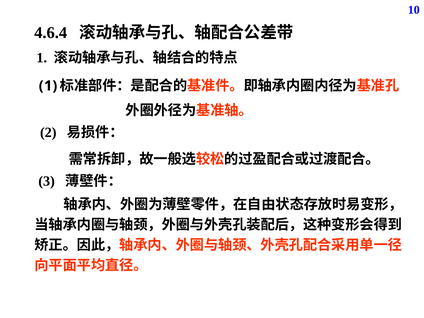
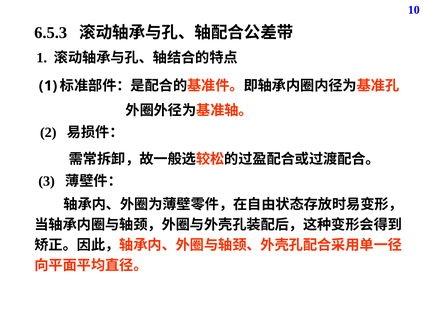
4.6.4: 4.6.4 -> 6.5.3
